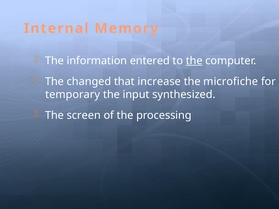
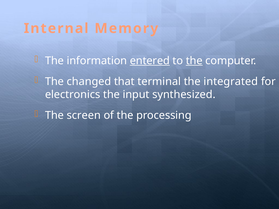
entered underline: none -> present
increase: increase -> terminal
microfiche: microfiche -> integrated
temporary: temporary -> electronics
